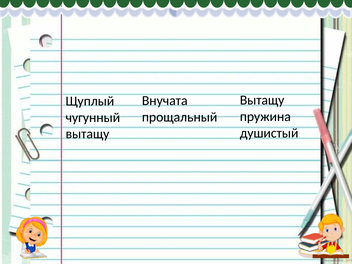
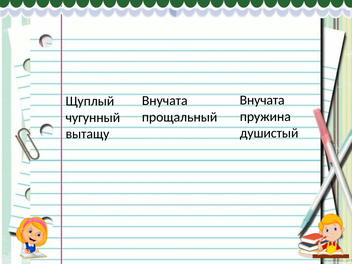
Вытащу at (262, 100): Вытащу -> Внучата
